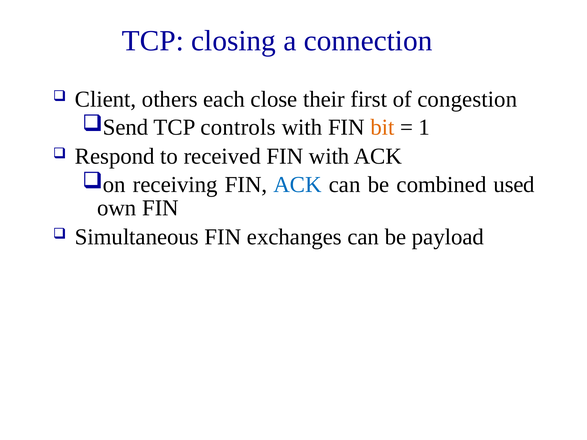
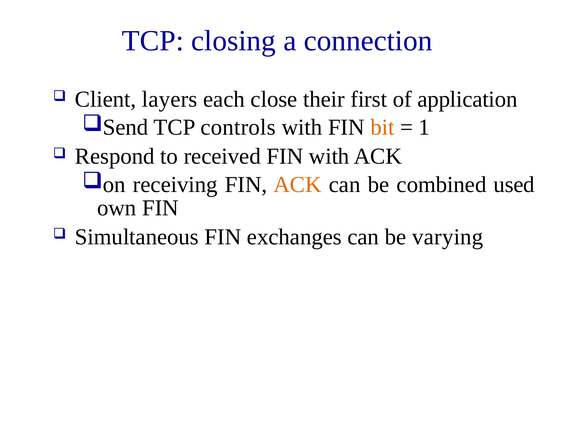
others: others -> layers
congestion: congestion -> application
ACK at (298, 185) colour: blue -> orange
payload: payload -> varying
